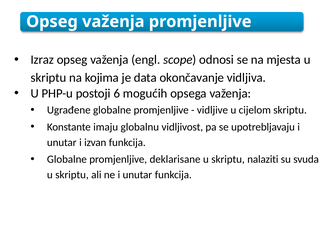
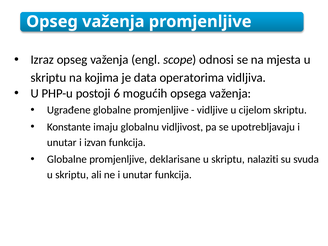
okončavanje: okončavanje -> operatorima
